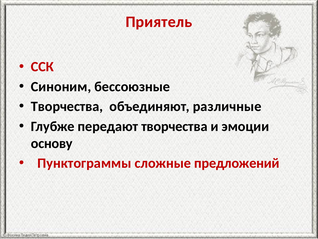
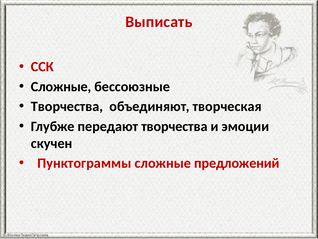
Приятель: Приятель -> Выписать
Синоним at (61, 86): Синоним -> Сложные
различные: различные -> творческая
основу: основу -> скучен
